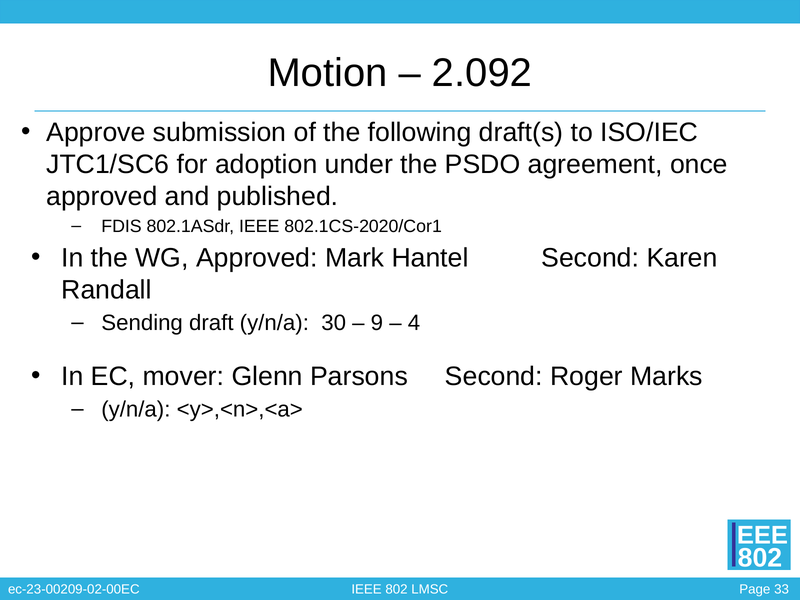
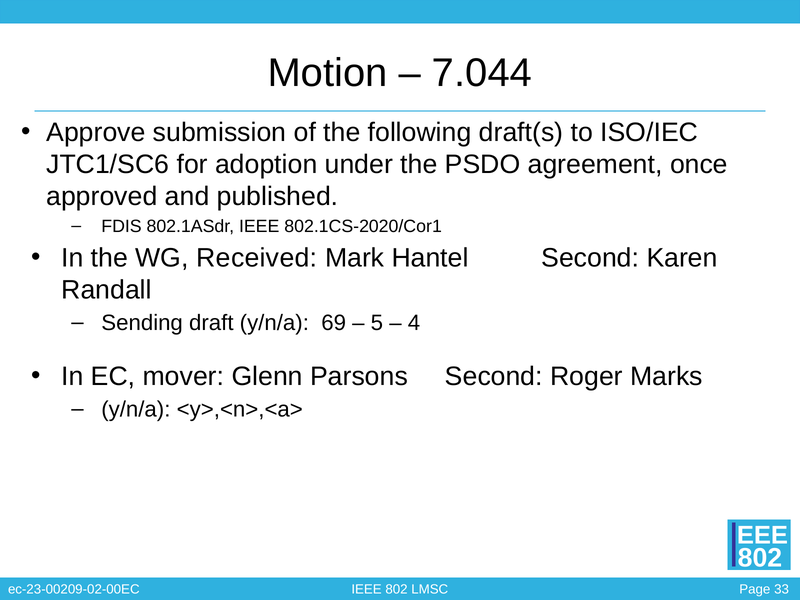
2.092: 2.092 -> 7.044
WG Approved: Approved -> Received
30: 30 -> 69
9: 9 -> 5
